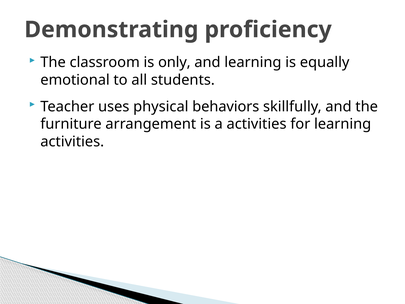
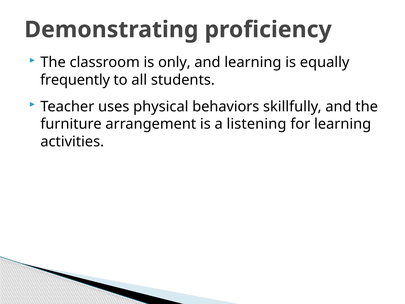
emotional: emotional -> frequently
a activities: activities -> listening
